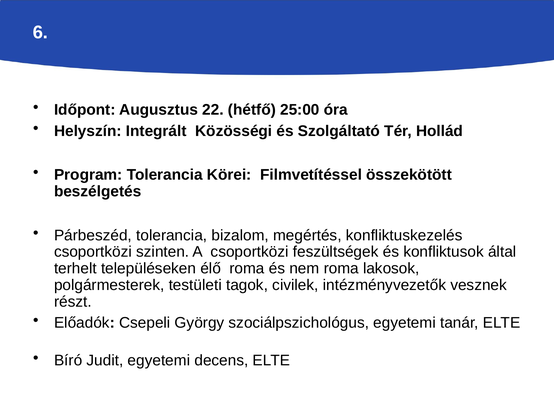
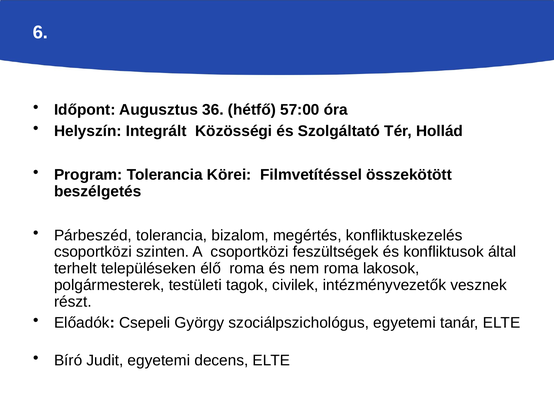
22: 22 -> 36
25:00: 25:00 -> 57:00
